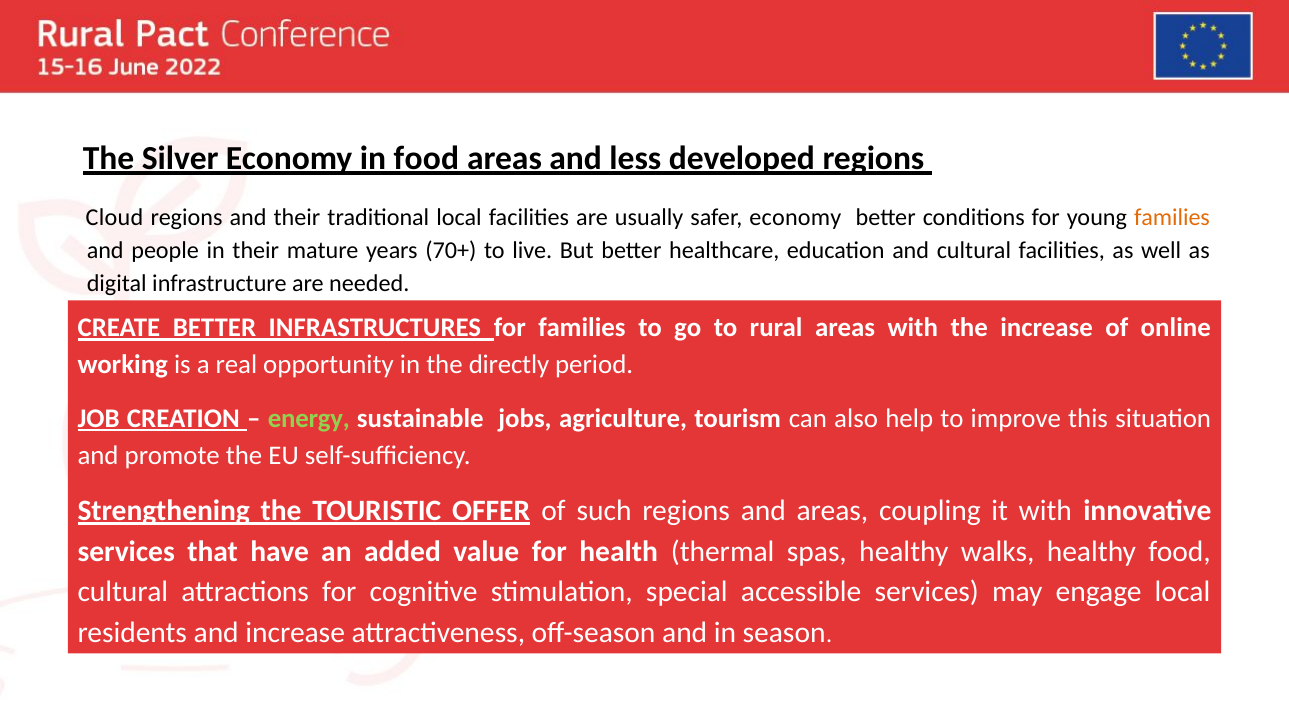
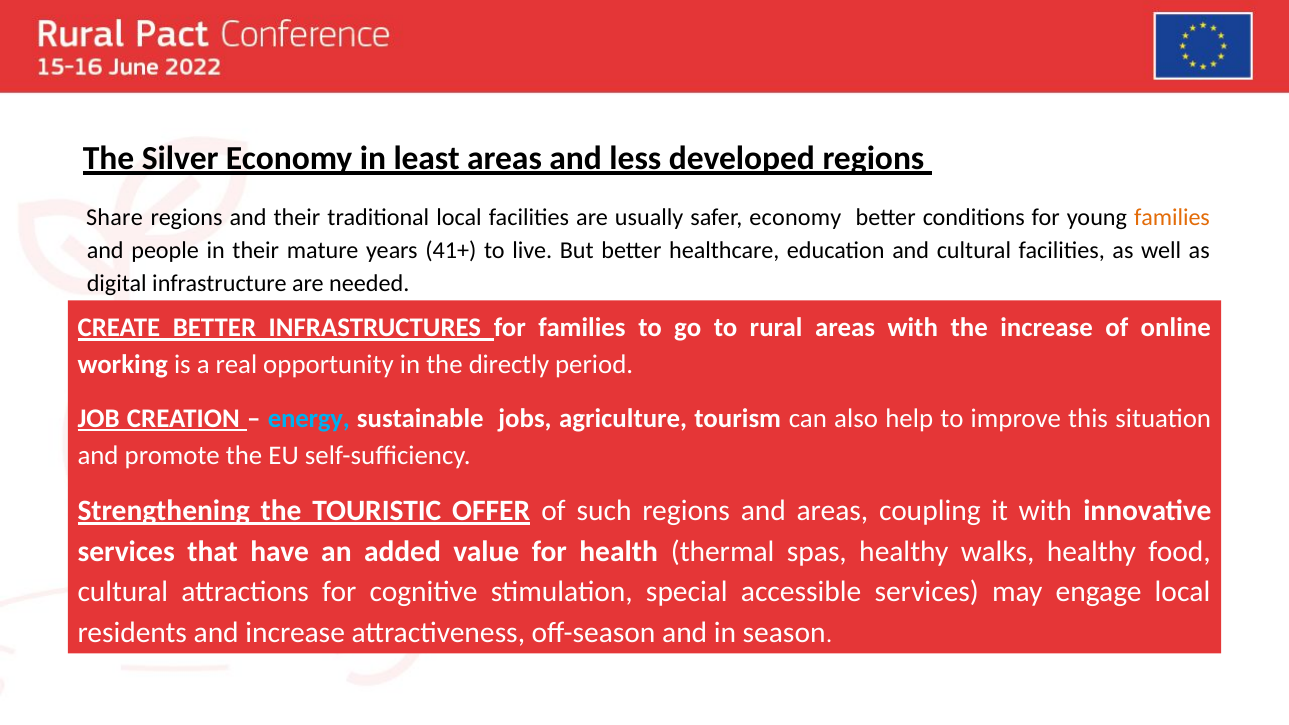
in food: food -> least
Cloud: Cloud -> Share
70+: 70+ -> 41+
energy colour: light green -> light blue
